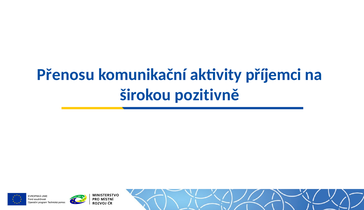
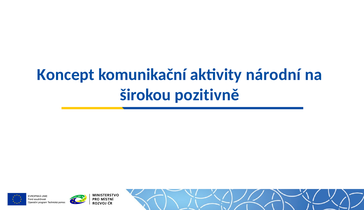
Přenosu: Přenosu -> Koncept
příjemci: příjemci -> národní
